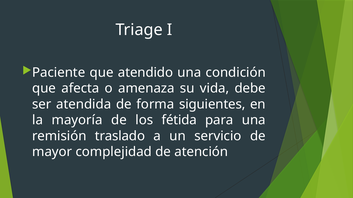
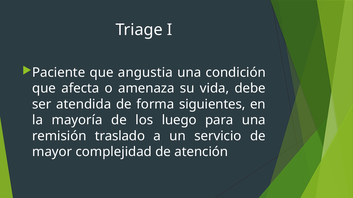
atendido: atendido -> angustia
fétida: fétida -> luego
